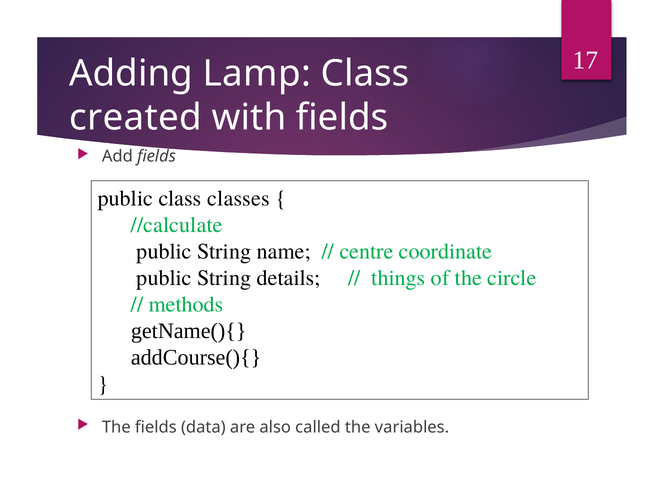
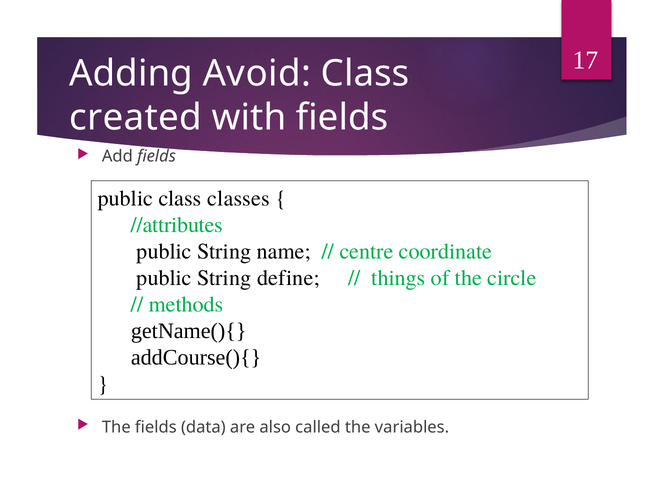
Lamp: Lamp -> Avoid
//calculate: //calculate -> //attributes
details: details -> define
